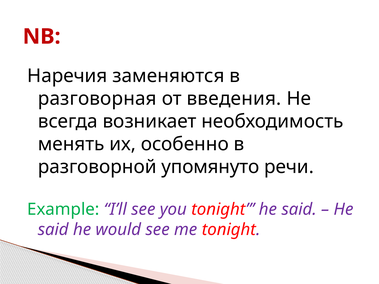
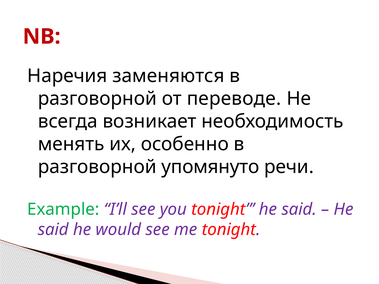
разговорная at (97, 99): разговорная -> разговорной
введения: введения -> переводе
